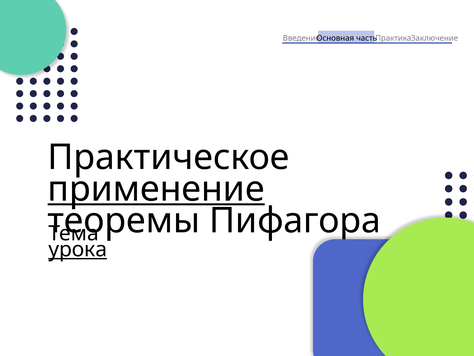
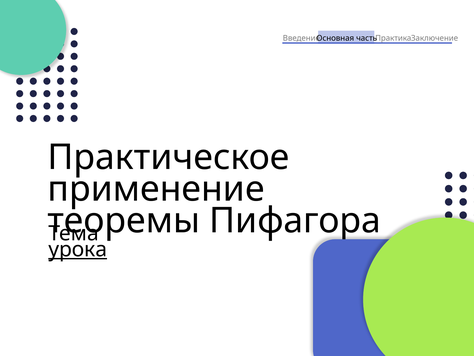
применение underline: present -> none
